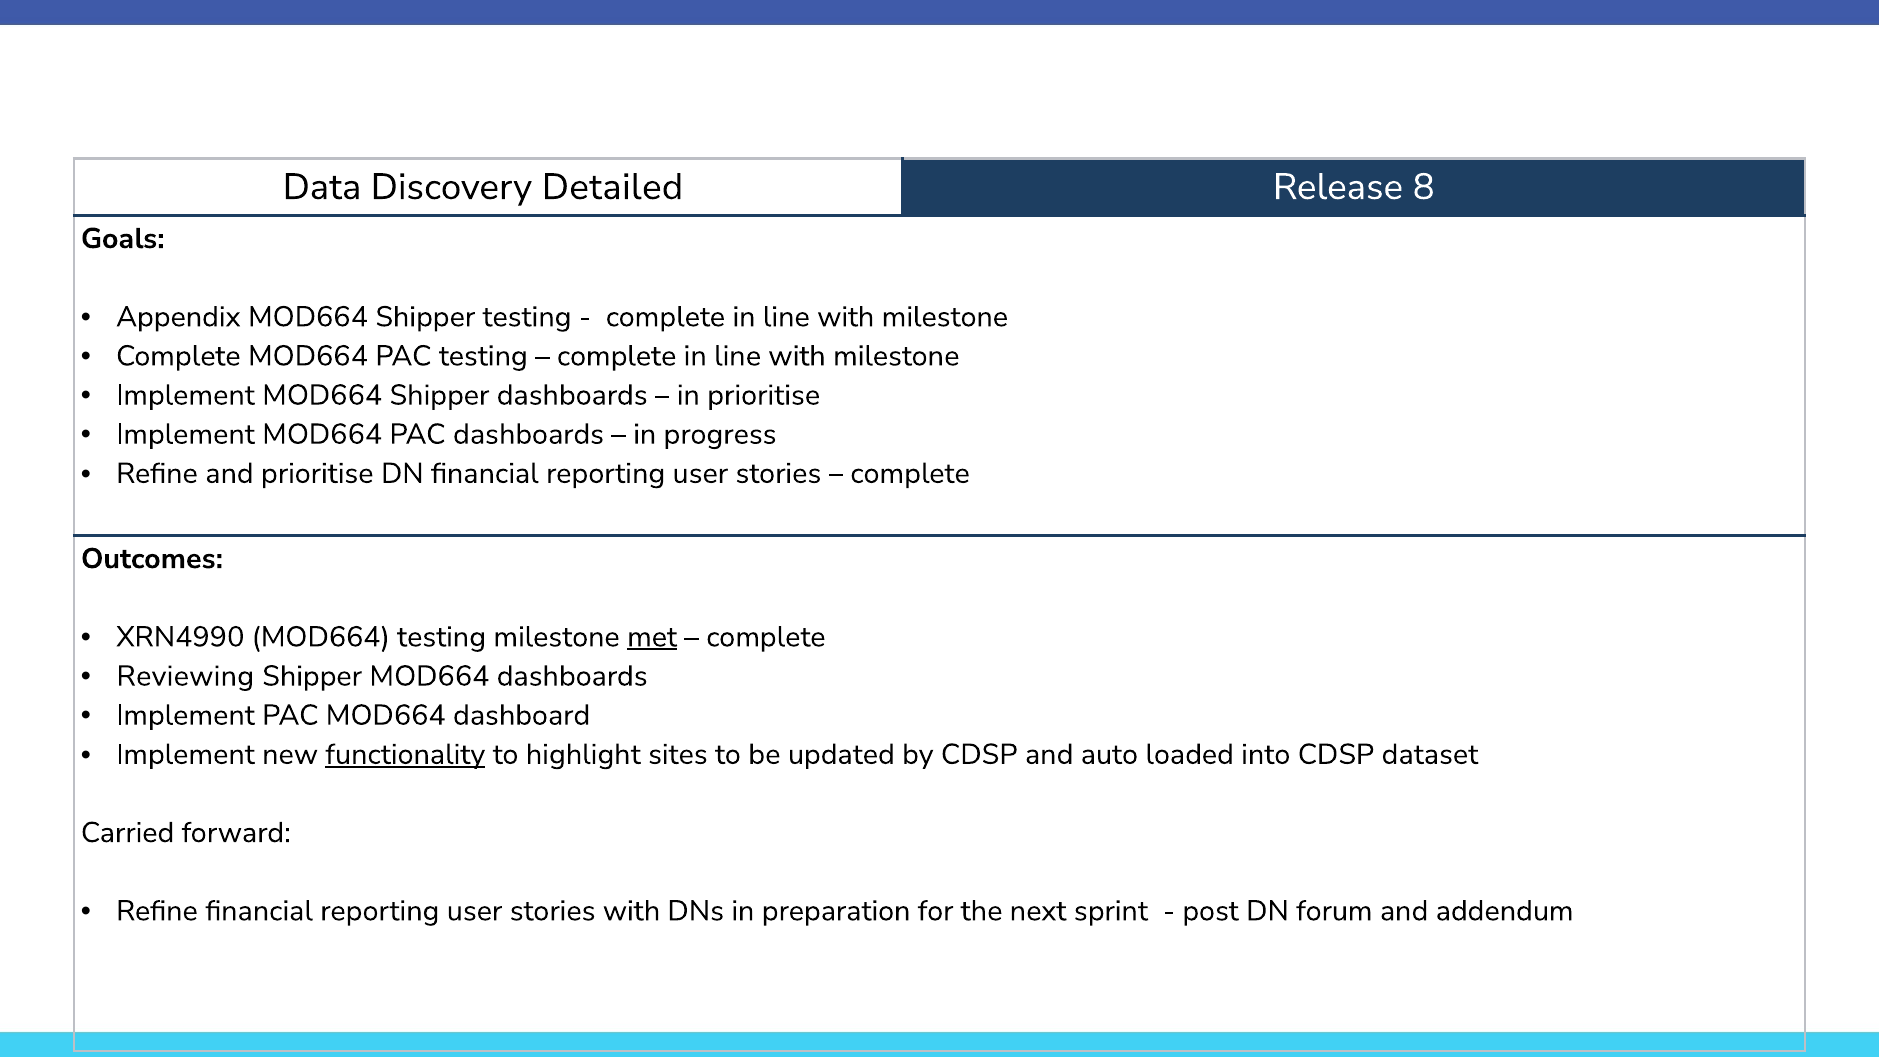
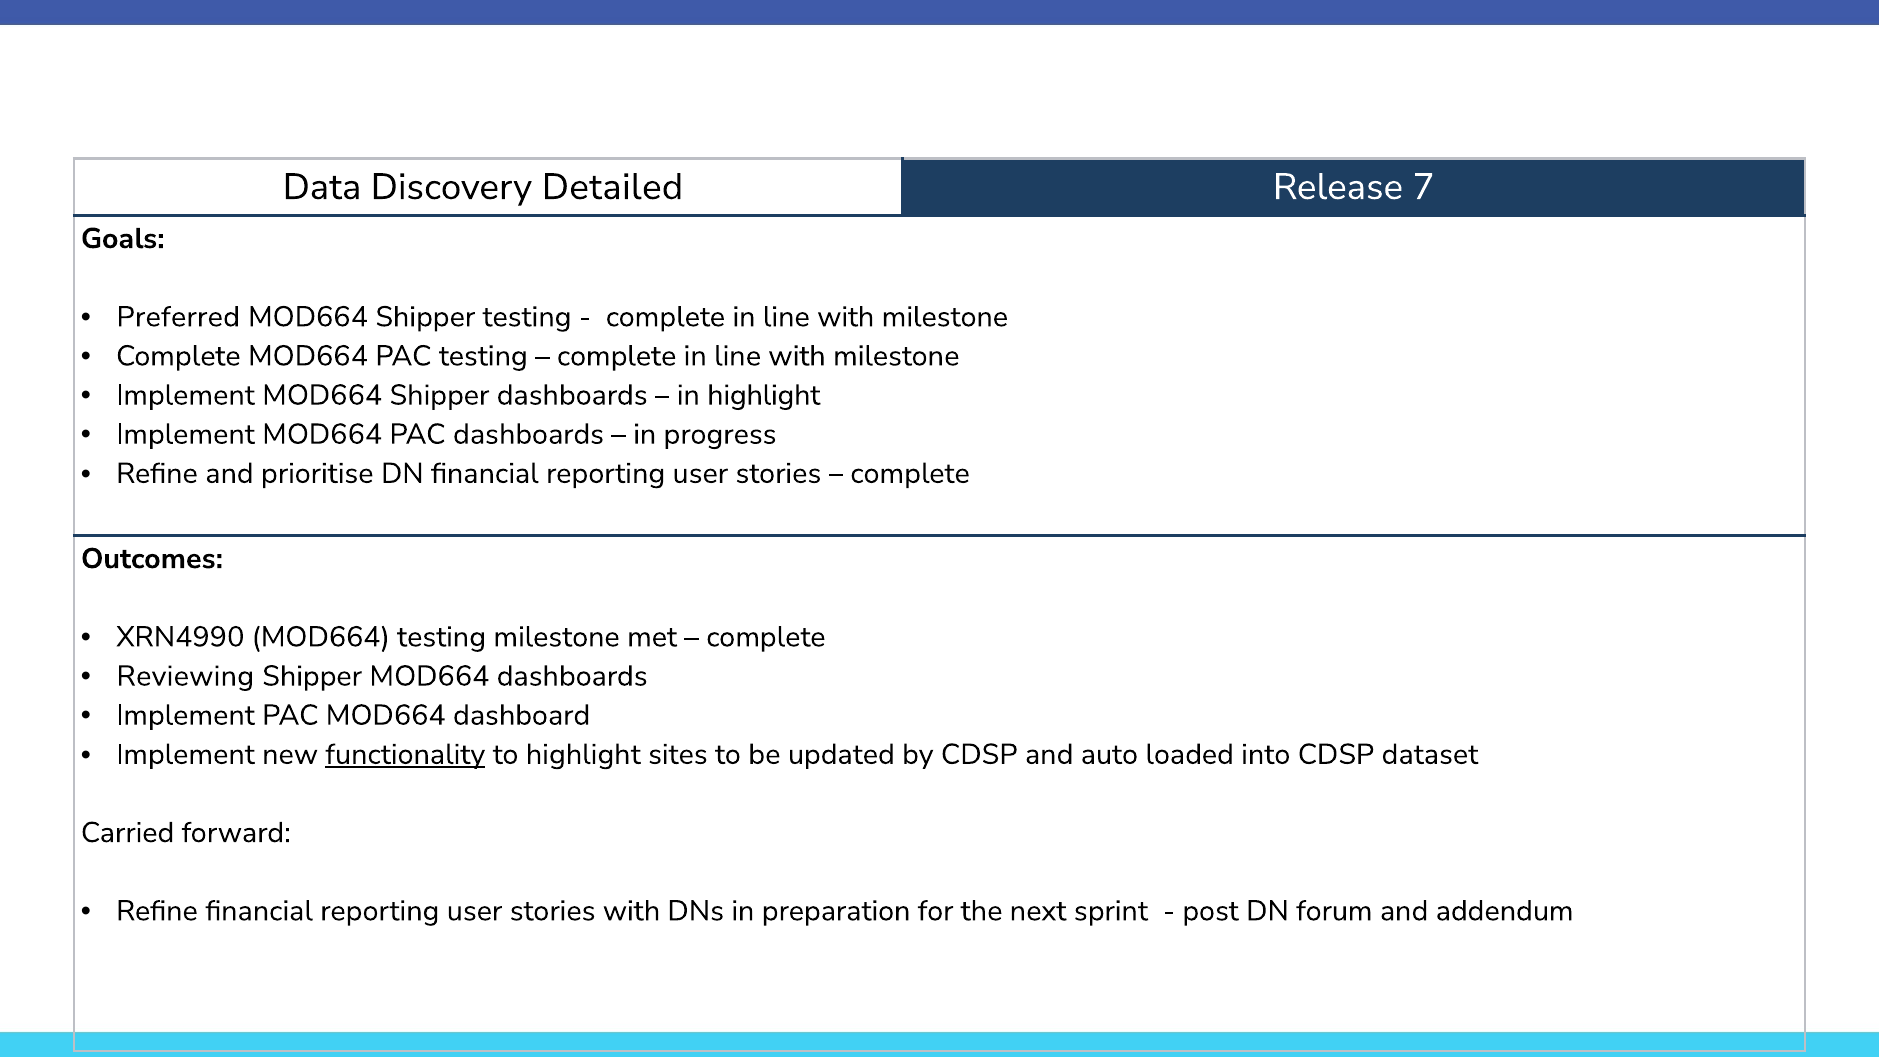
8: 8 -> 7
Appendix: Appendix -> Preferred
in prioritise: prioritise -> highlight
met underline: present -> none
